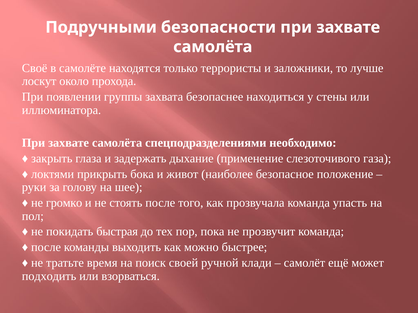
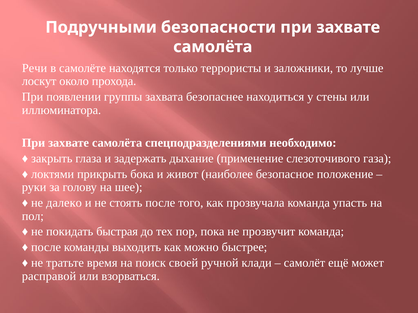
Своё: Своё -> Речи
громко: громко -> далеко
подходить: подходить -> расправой
